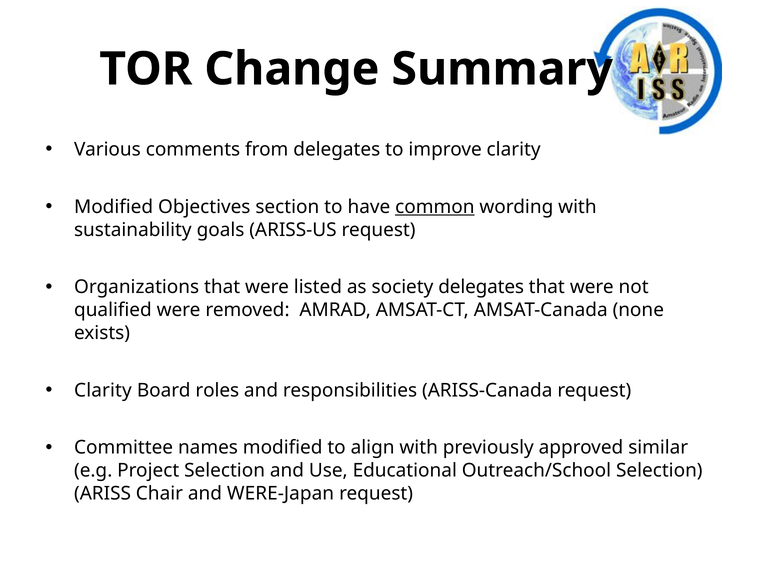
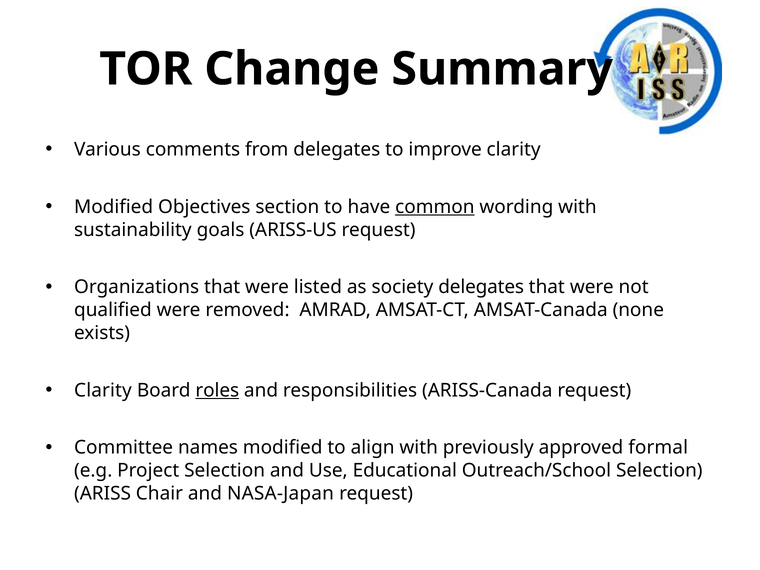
roles underline: none -> present
similar: similar -> formal
WERE-Japan: WERE-Japan -> NASA-Japan
